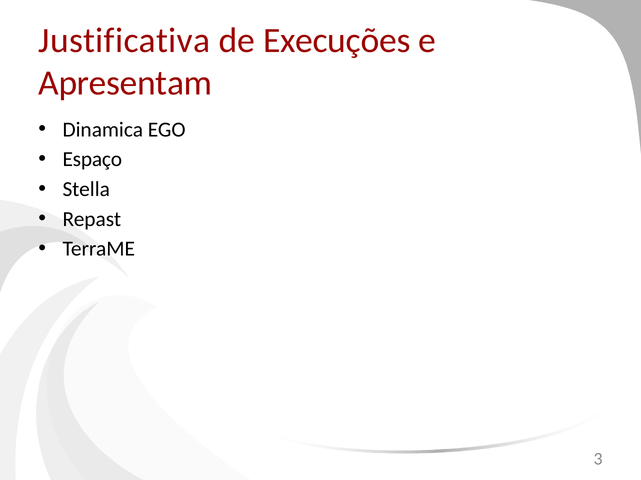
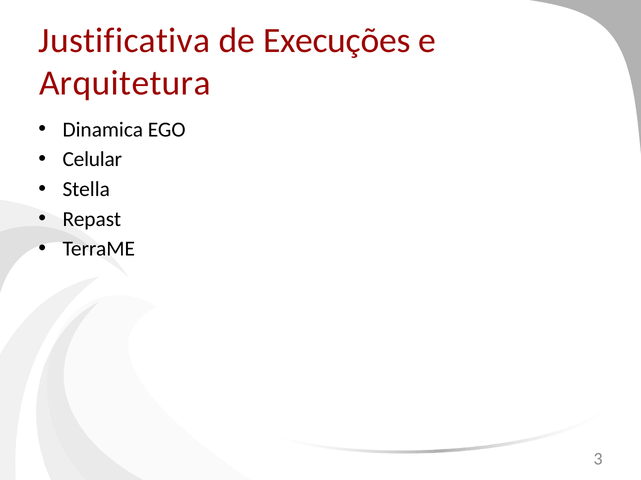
Apresentam: Apresentam -> Arquitetura
Espaço: Espaço -> Celular
